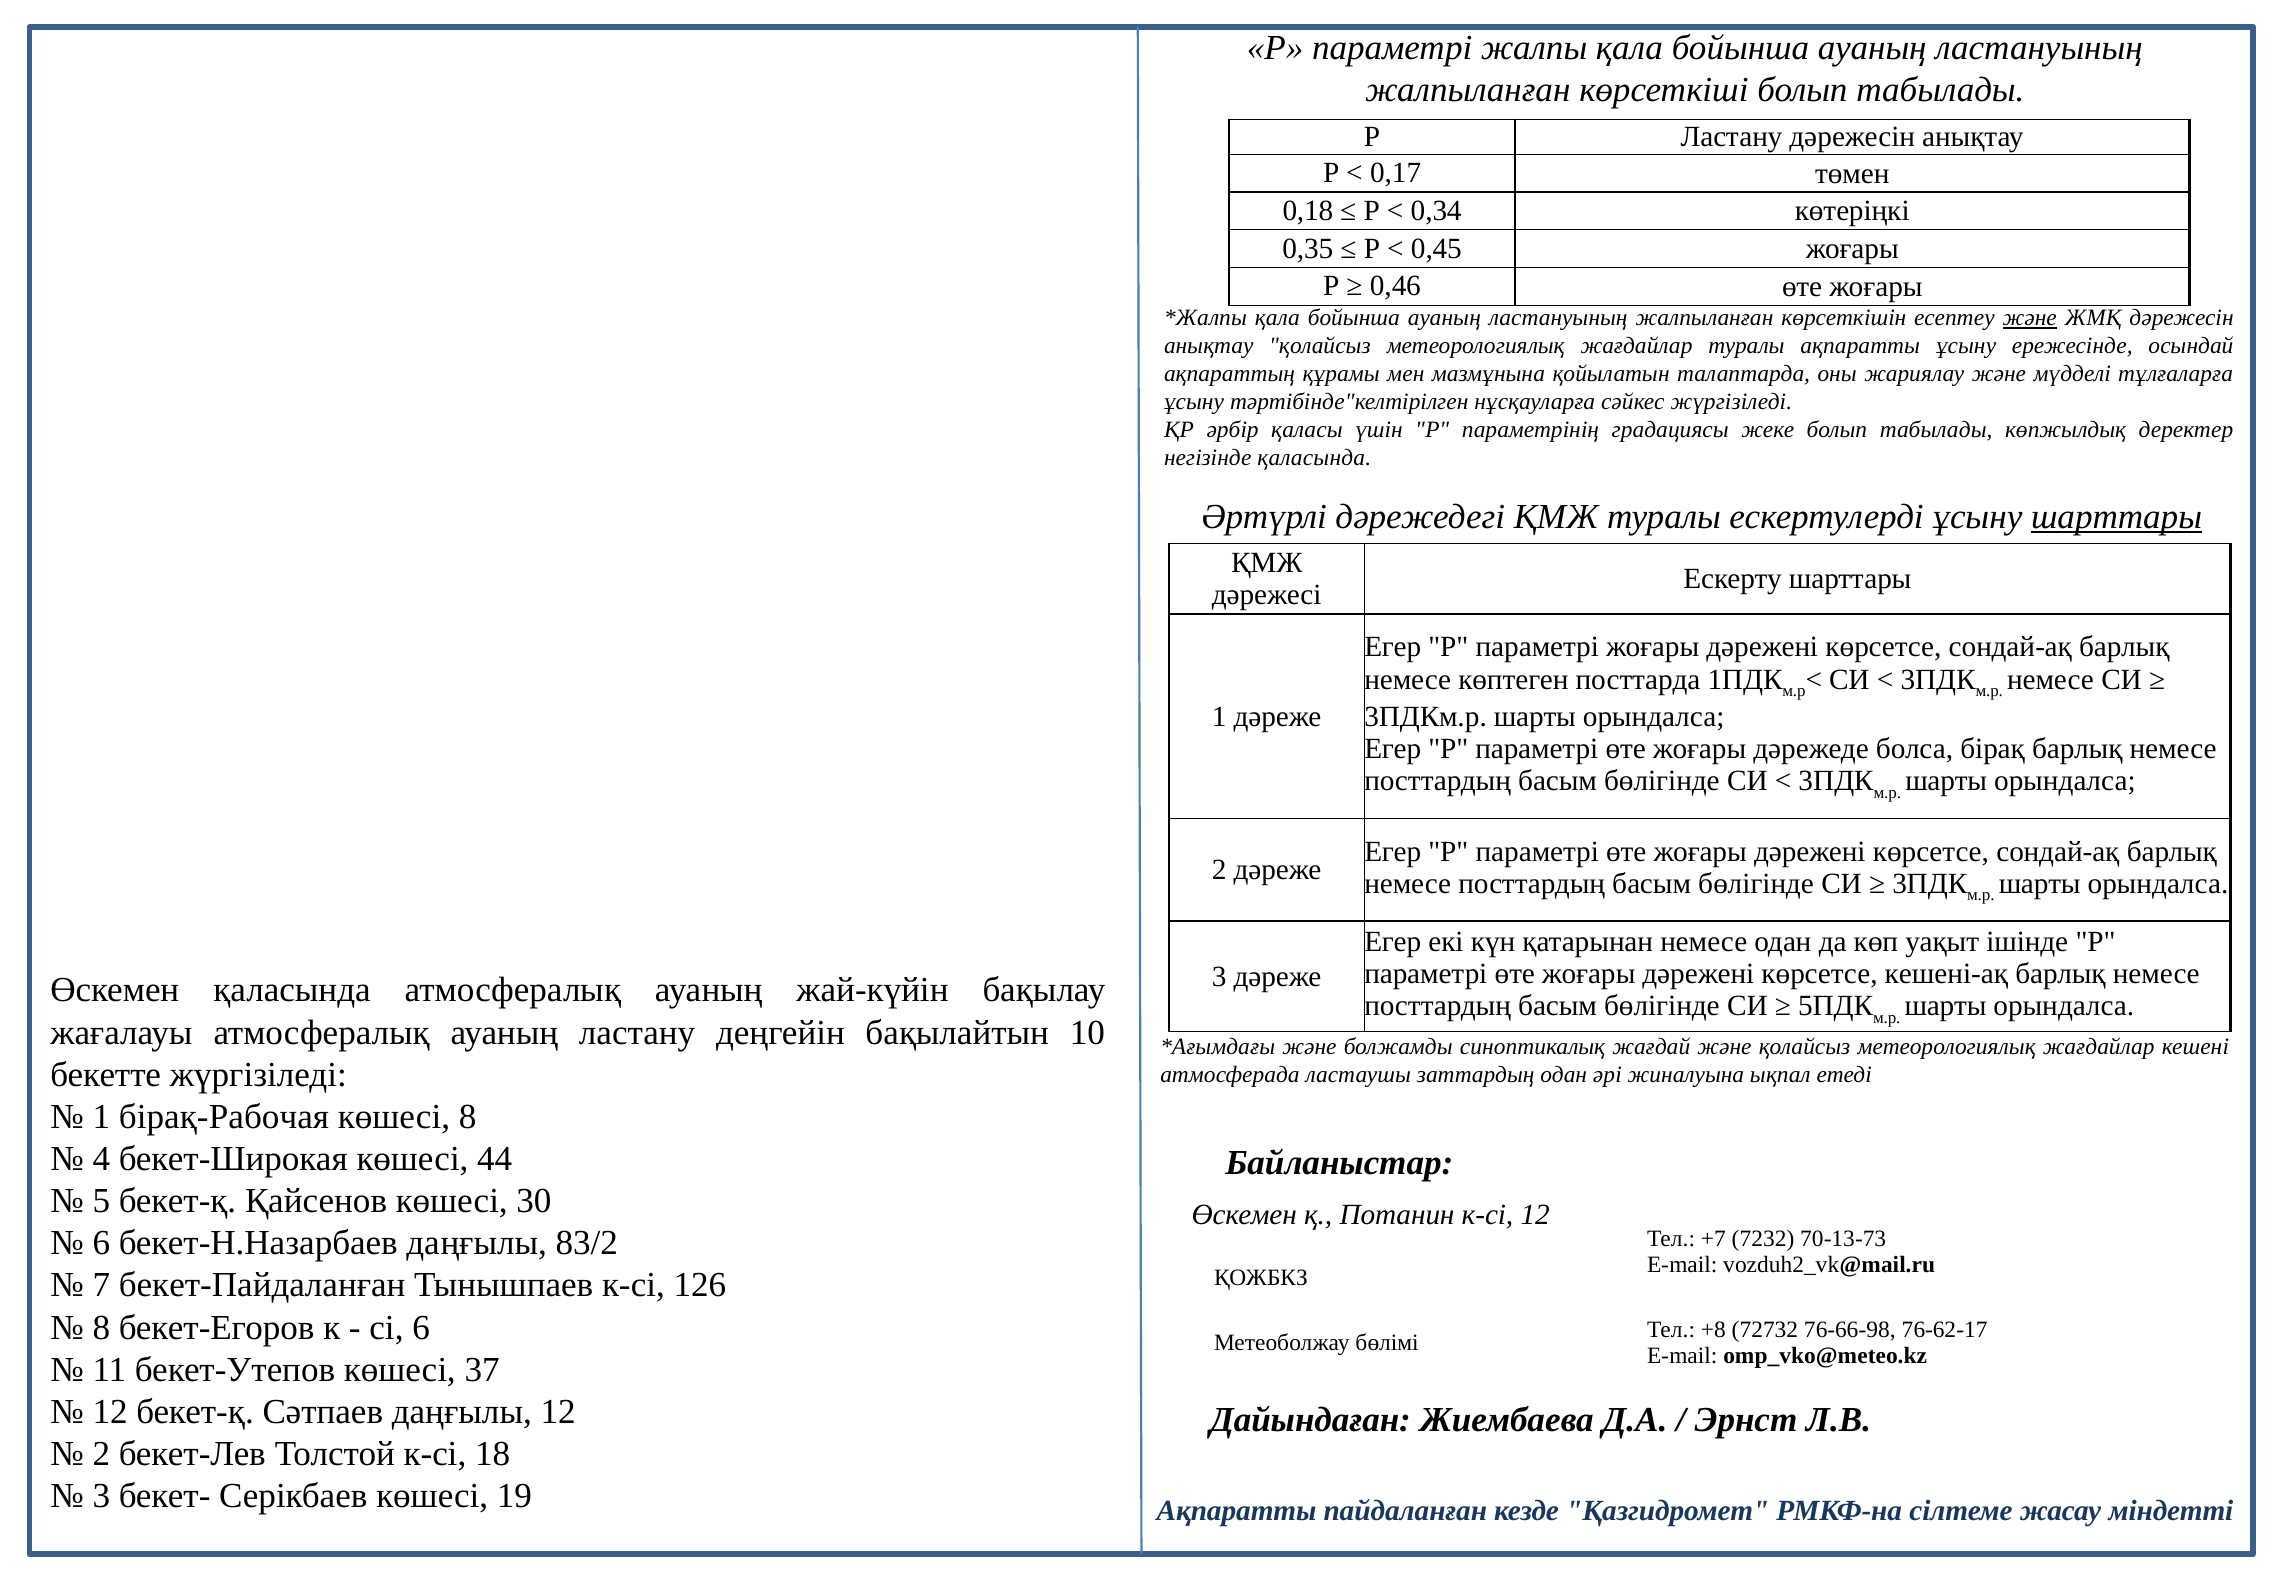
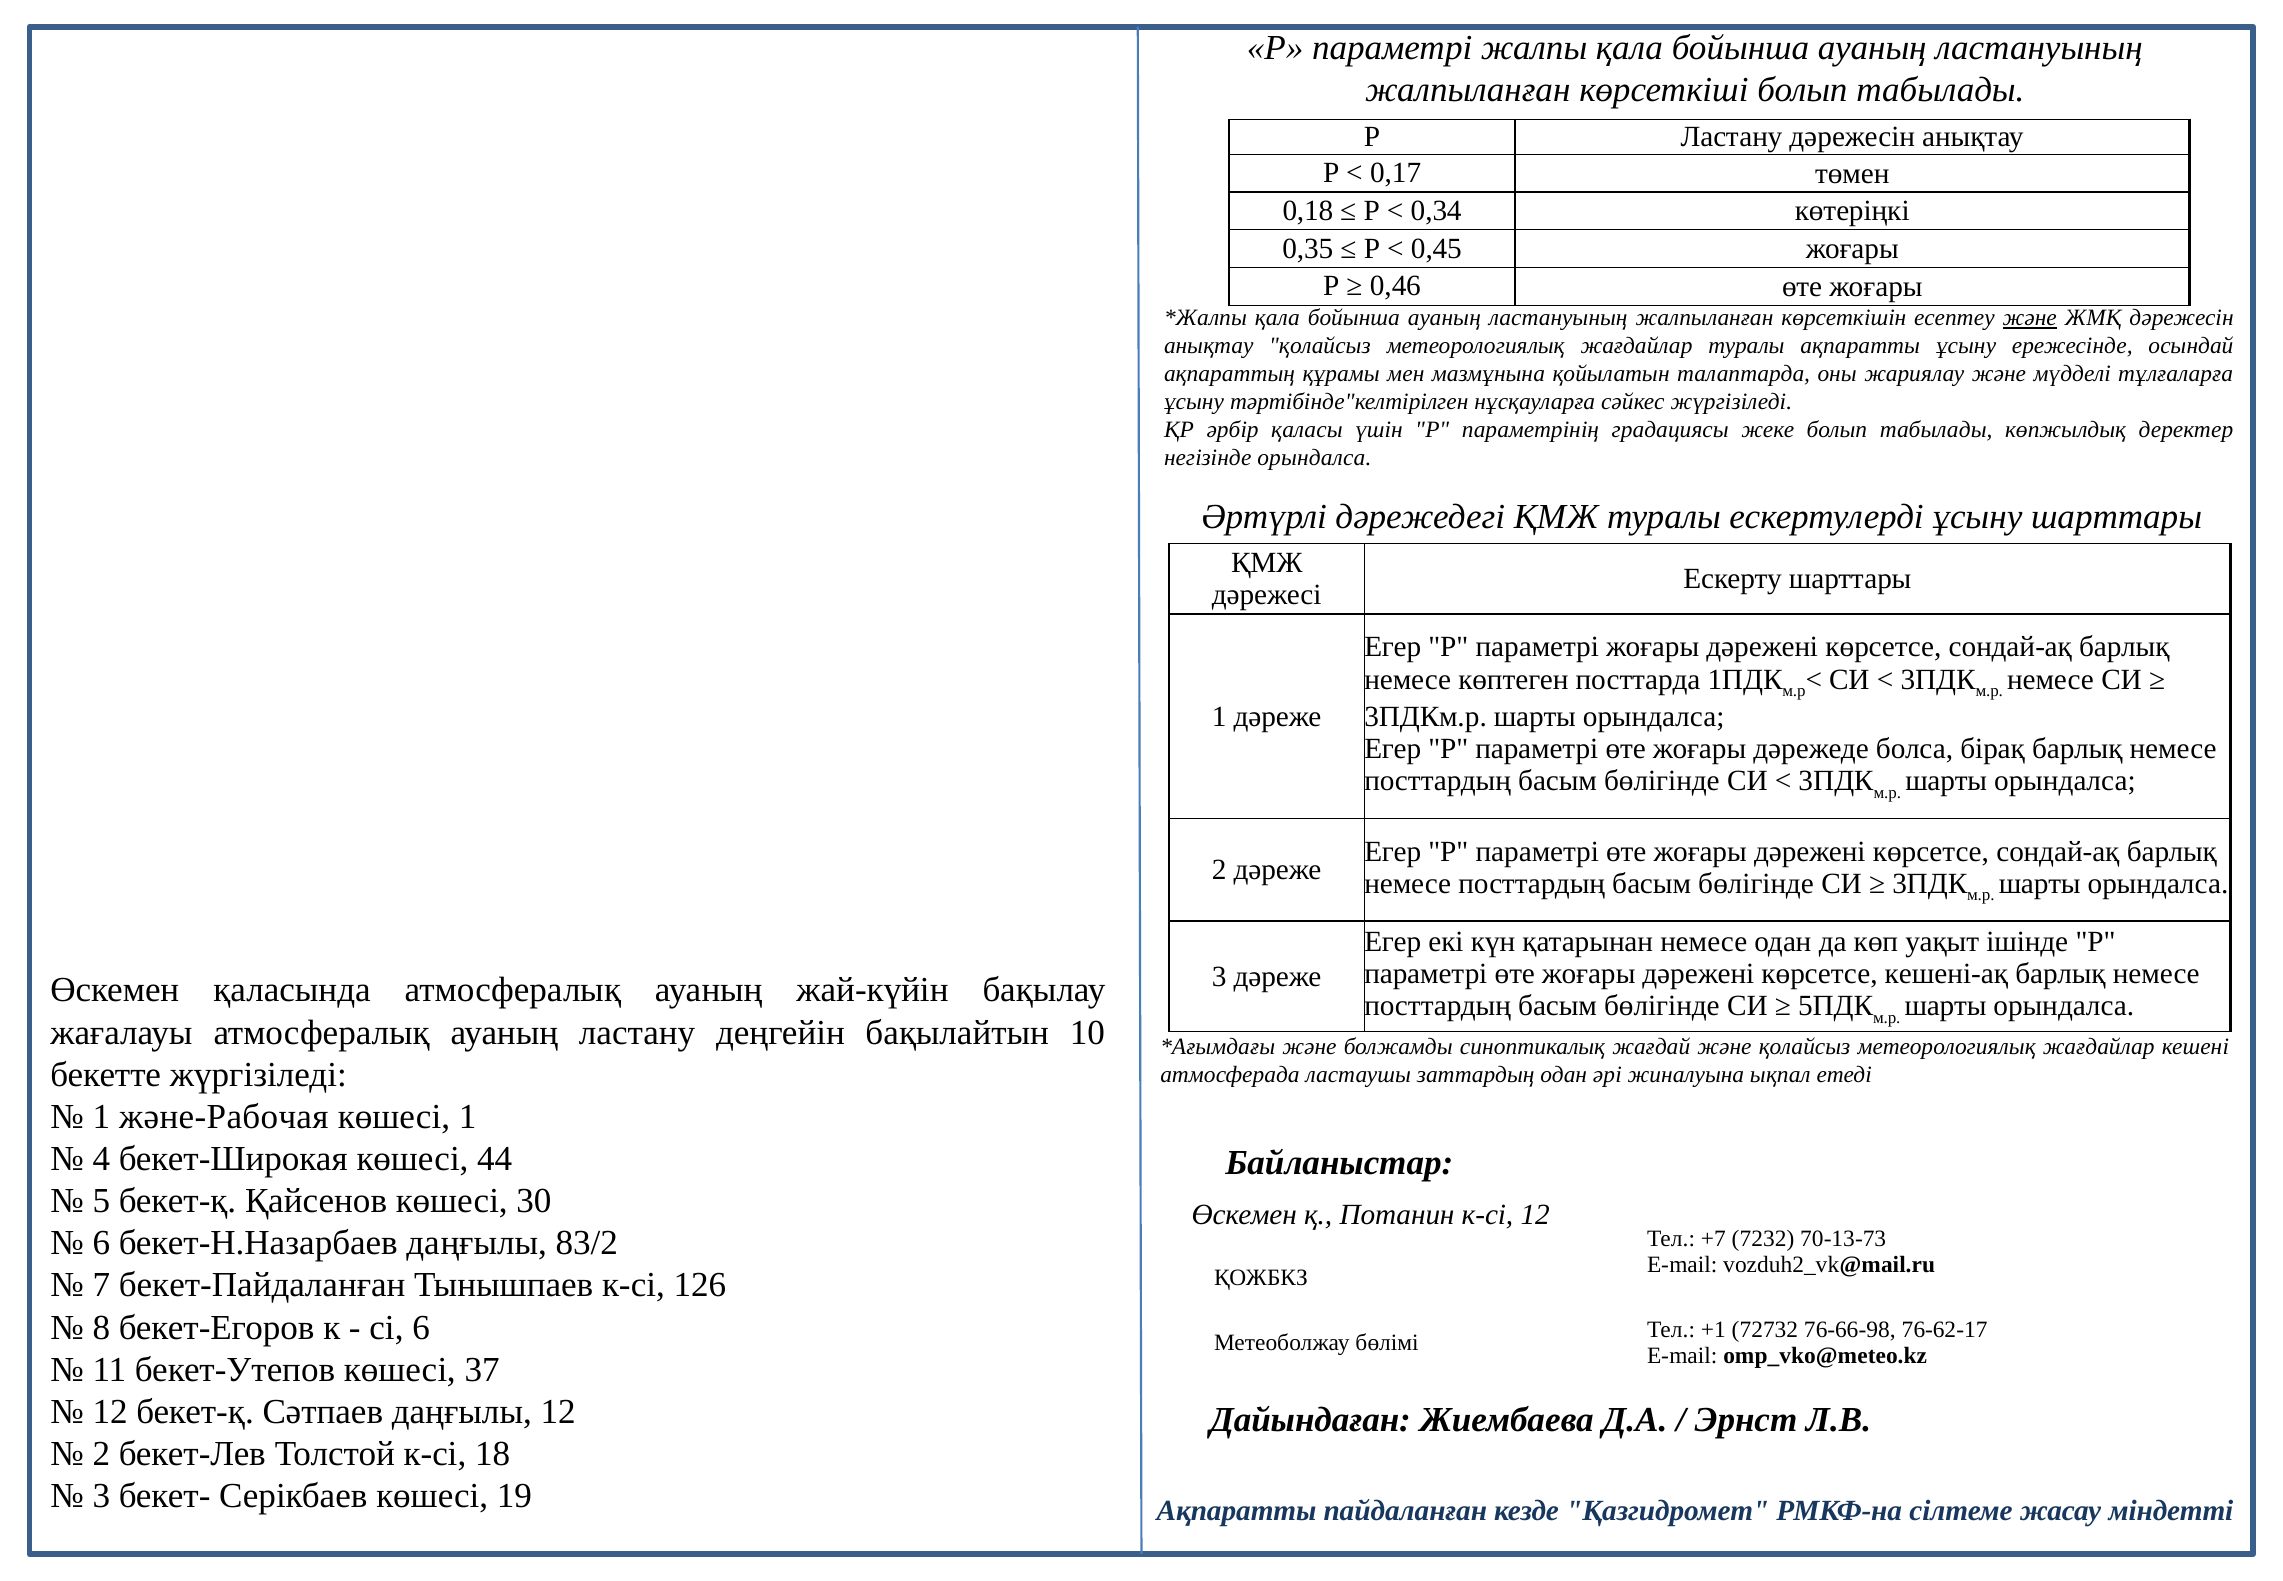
негізінде қаласында: қаласында -> орындалса
шарттары at (2117, 517) underline: present -> none
бірақ-Рабочая: бірақ-Рабочая -> және-Рабочая
көшесі 8: 8 -> 1
+8: +8 -> +1
